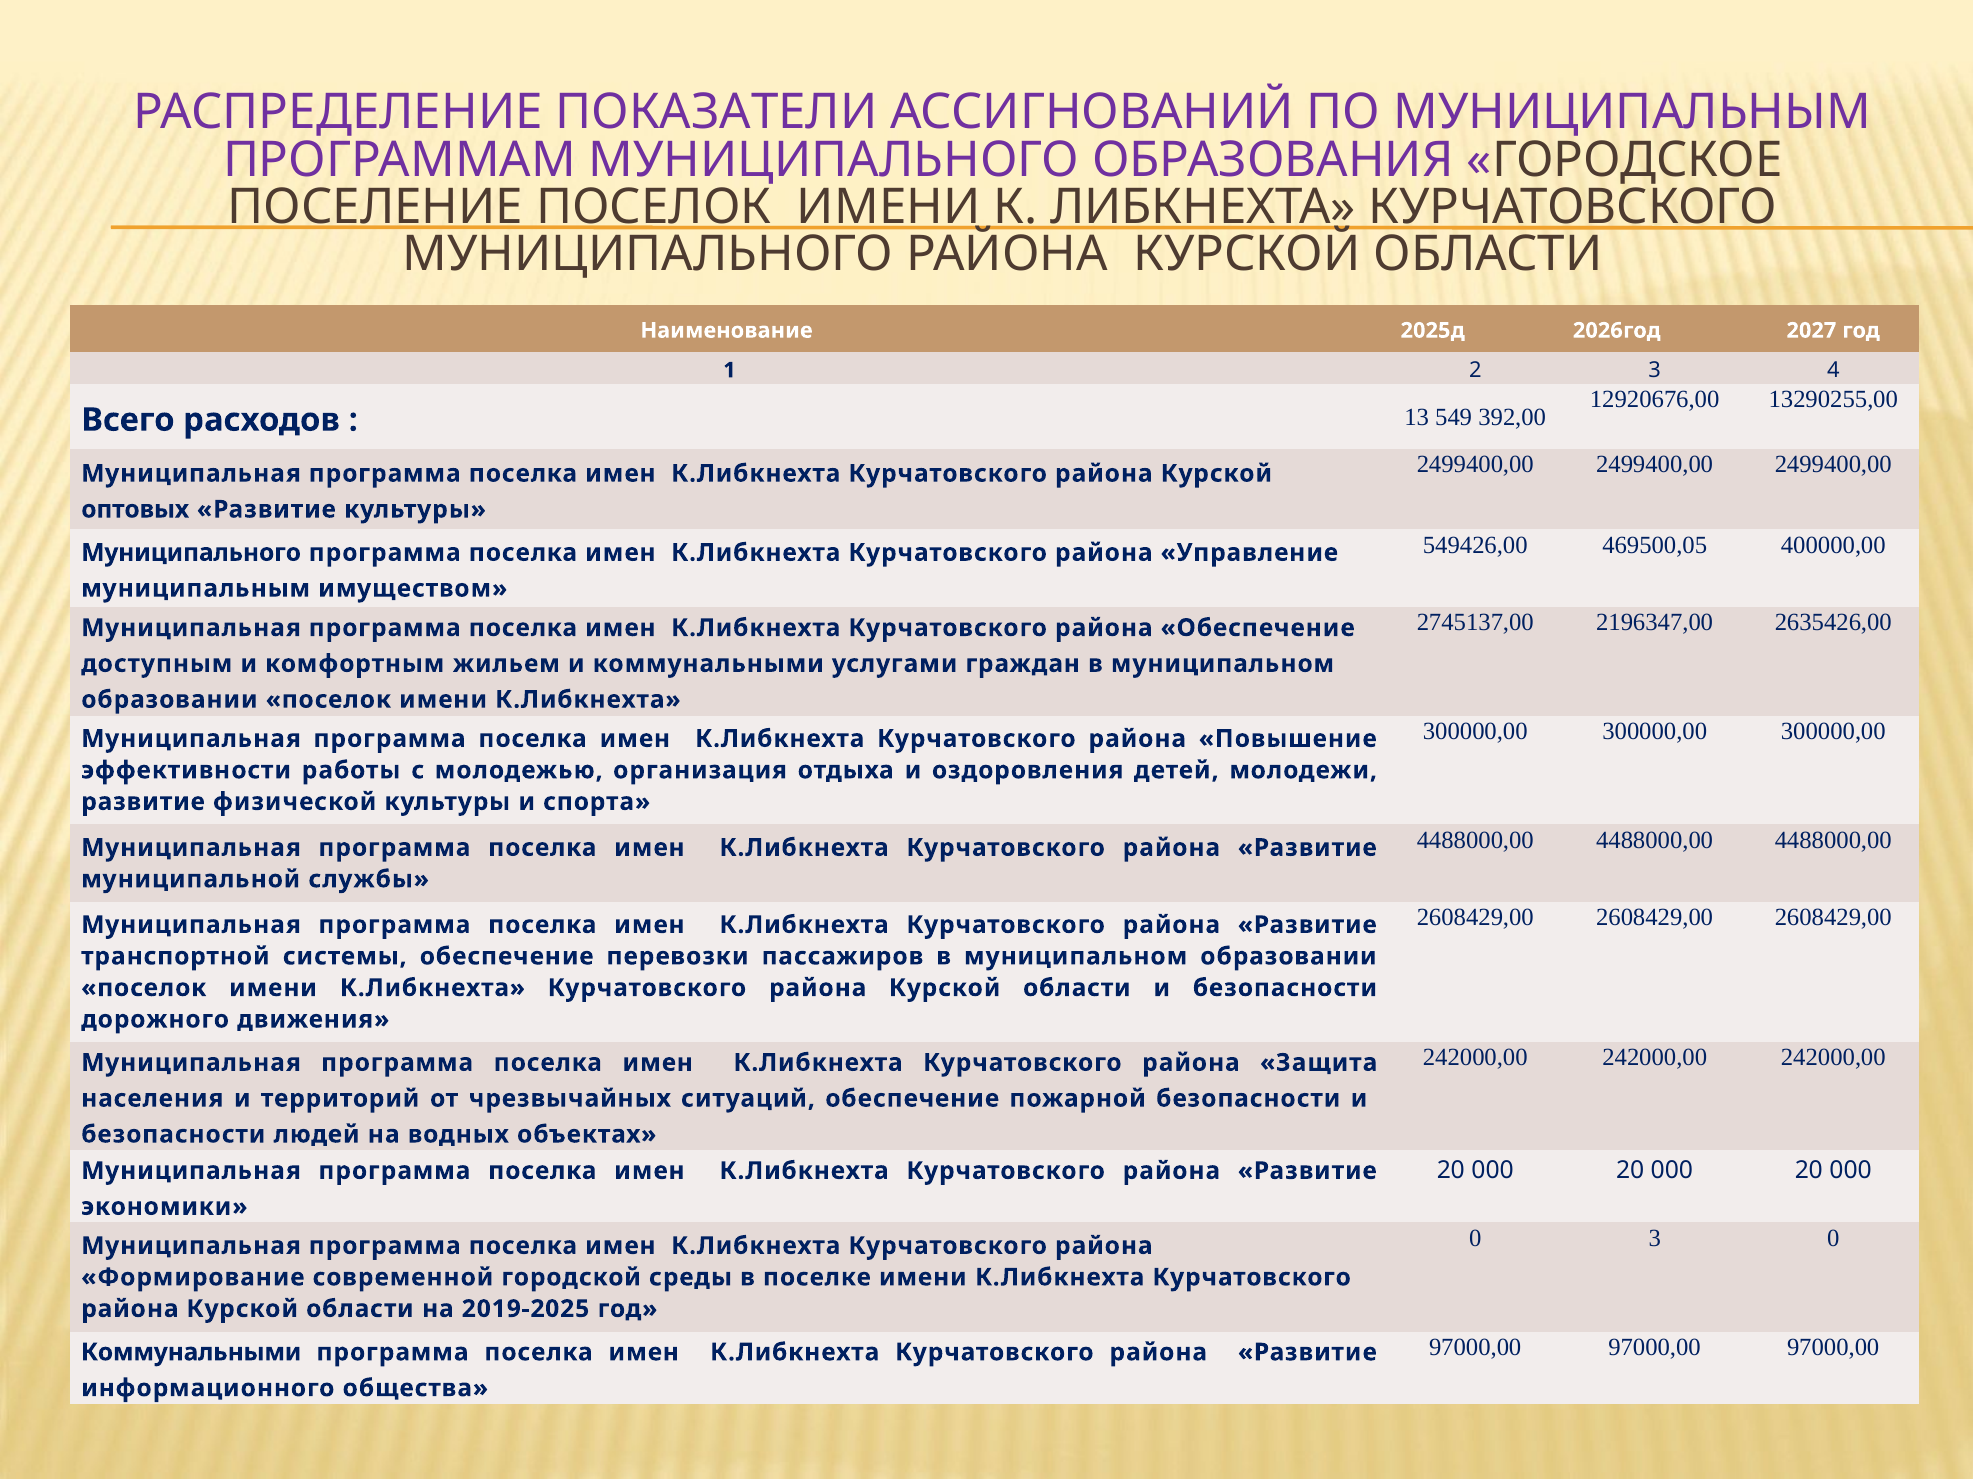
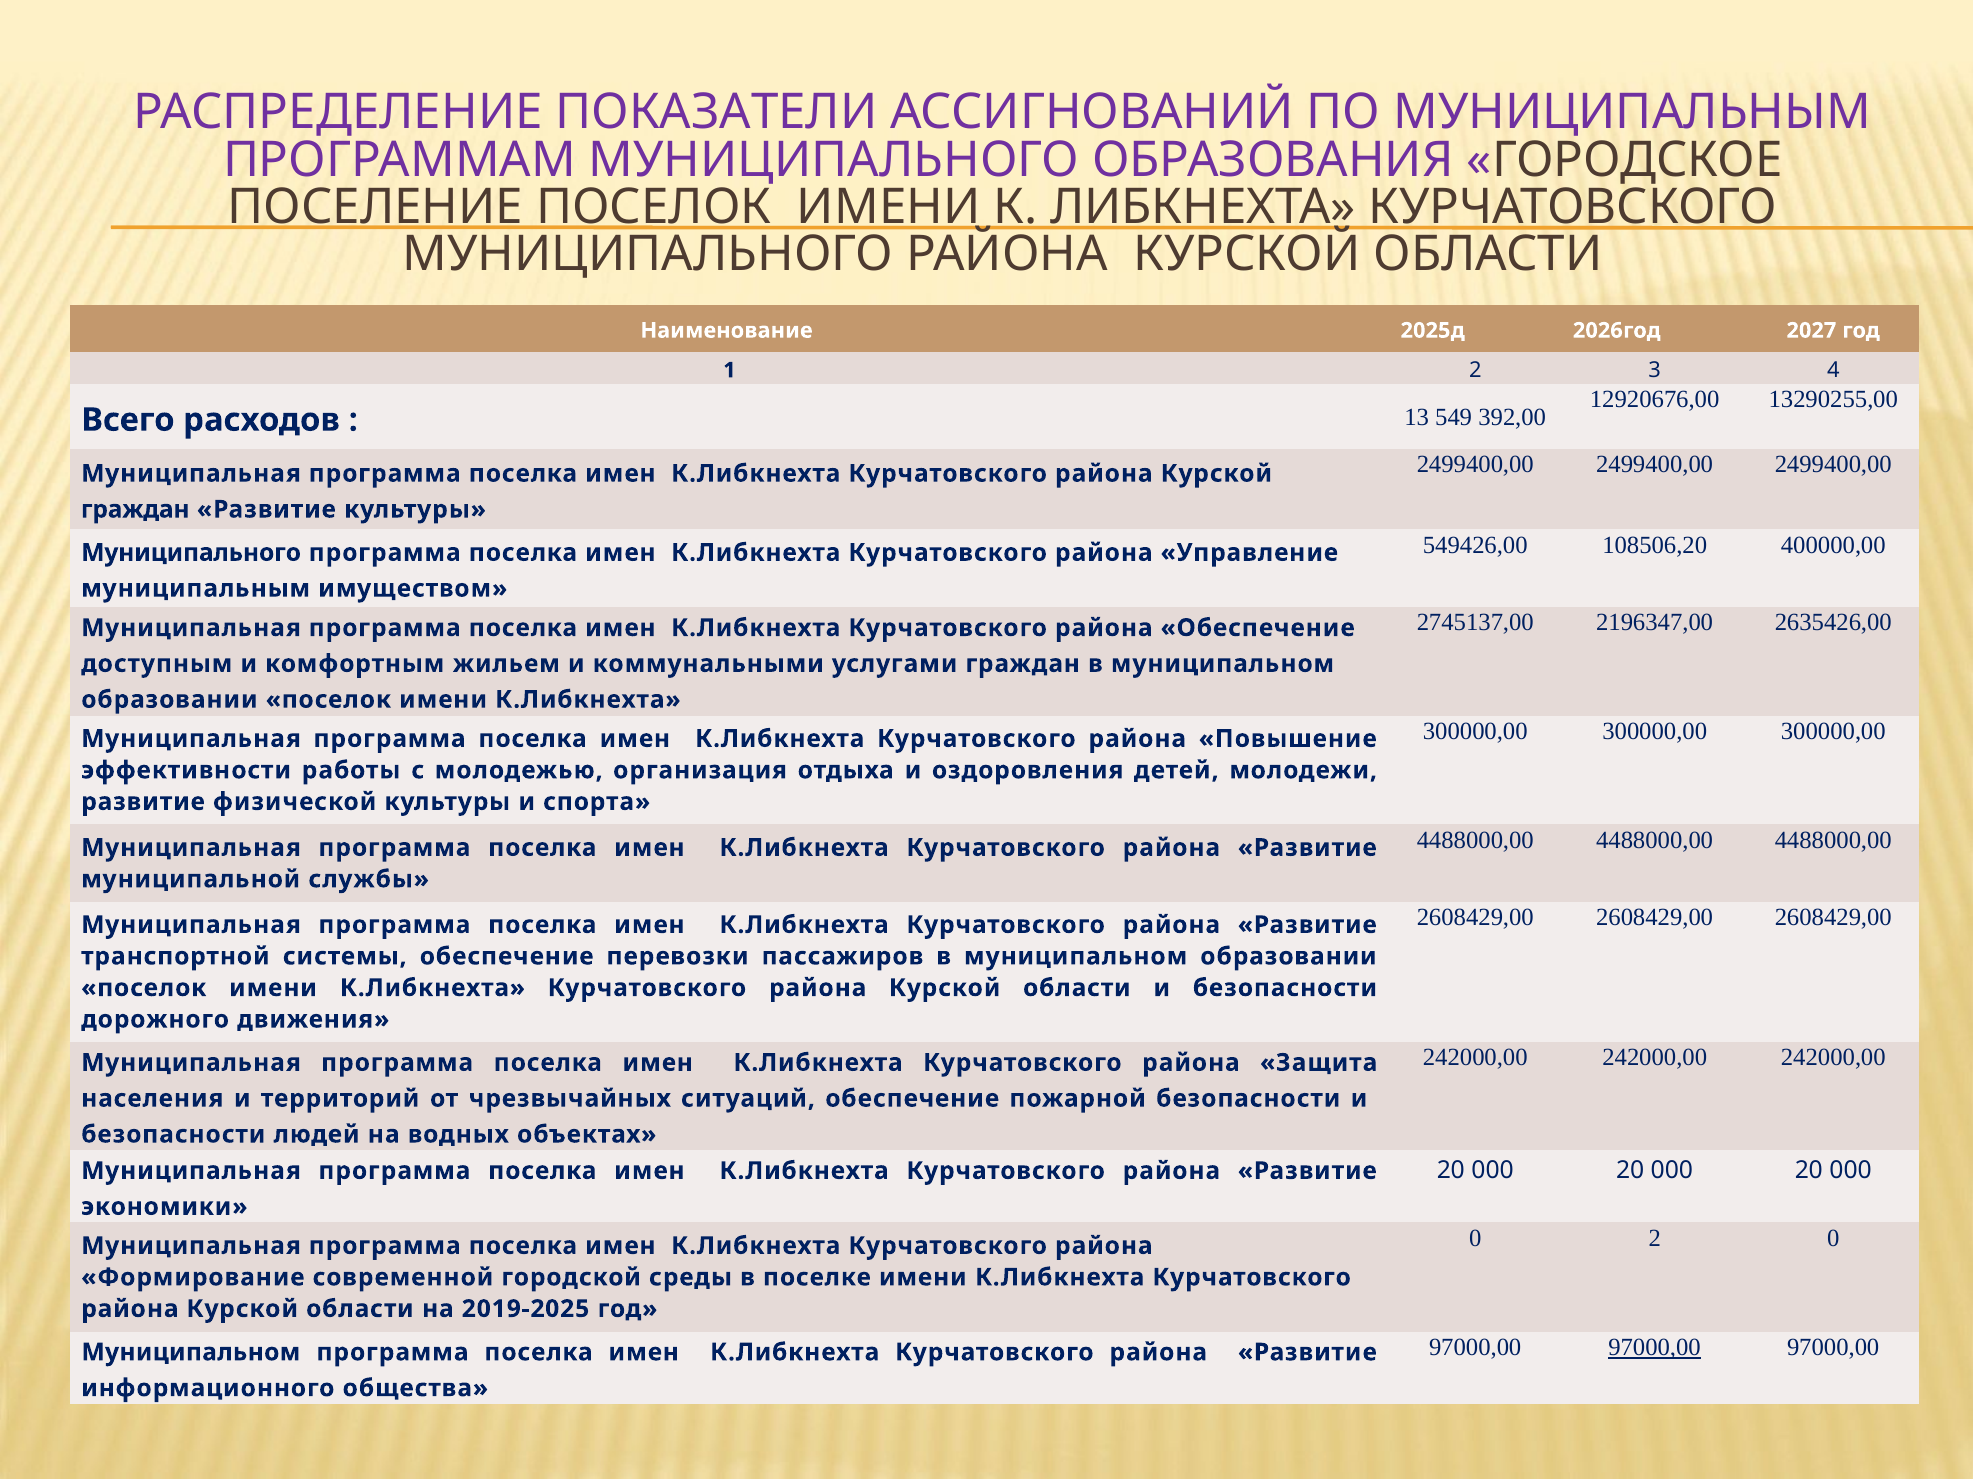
оптовых at (135, 510): оптовых -> граждан
469500,05: 469500,05 -> 108506,20
0 3: 3 -> 2
97000,00 at (1655, 1348) underline: none -> present
Коммунальными at (191, 1353): Коммунальными -> Муниципальном
